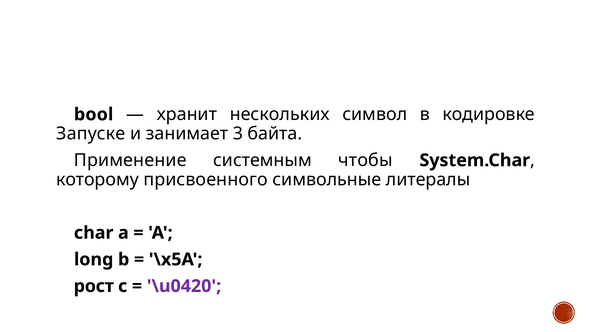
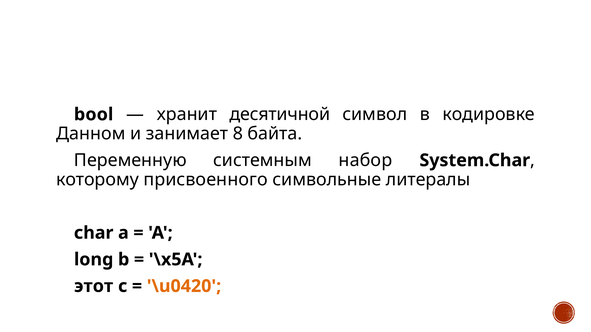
нескольких: нескольких -> десятичной
Запуске: Запуске -> Данном
3: 3 -> 8
Применение: Применение -> Переменную
чтобы: чтобы -> набор
рост: рост -> этот
\u0420 colour: purple -> orange
